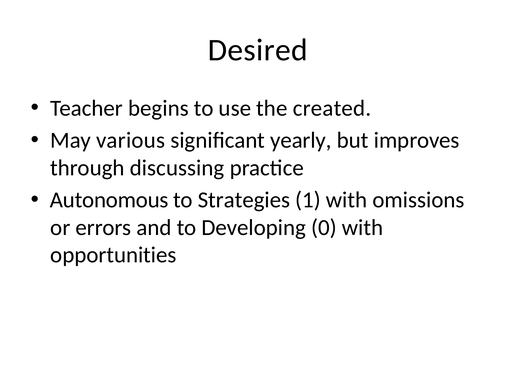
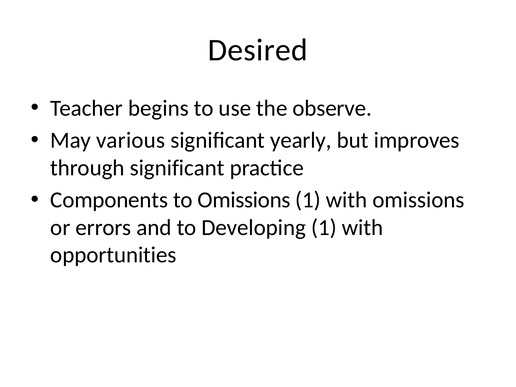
created: created -> observe
through discussing: discussing -> significant
Autonomous: Autonomous -> Components
to Strategies: Strategies -> Omissions
Developing 0: 0 -> 1
